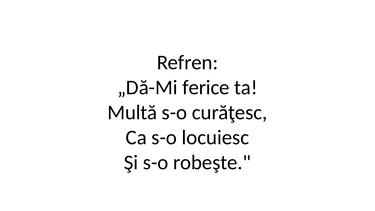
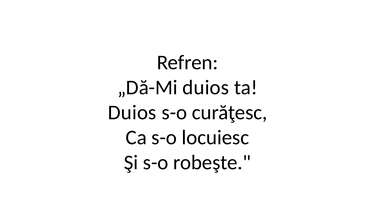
„Dă-Mi ferice: ferice -> duios
Multă at (132, 113): Multă -> Duios
